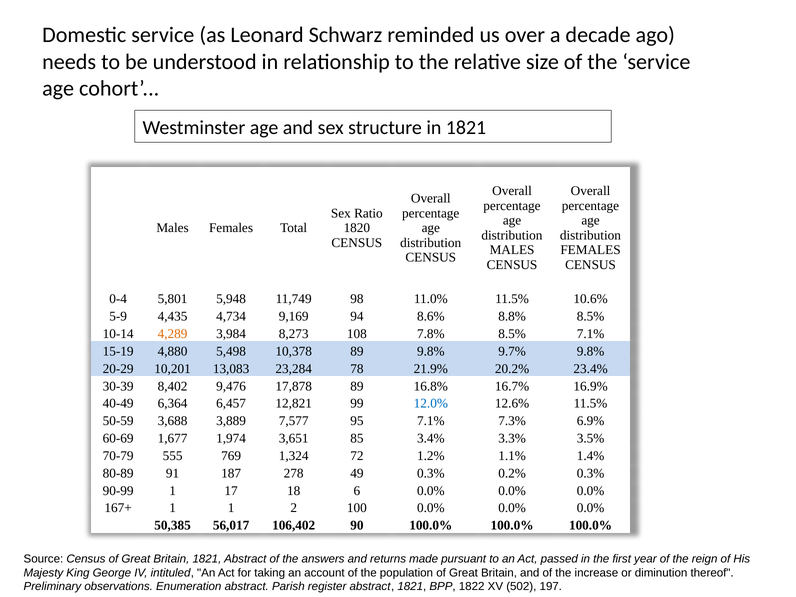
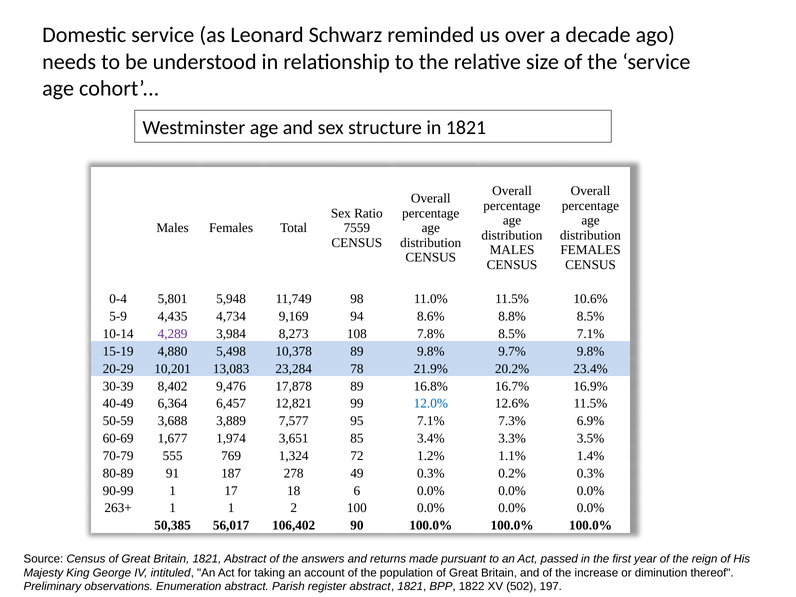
1820: 1820 -> 7559
4,289 colour: orange -> purple
167+: 167+ -> 263+
